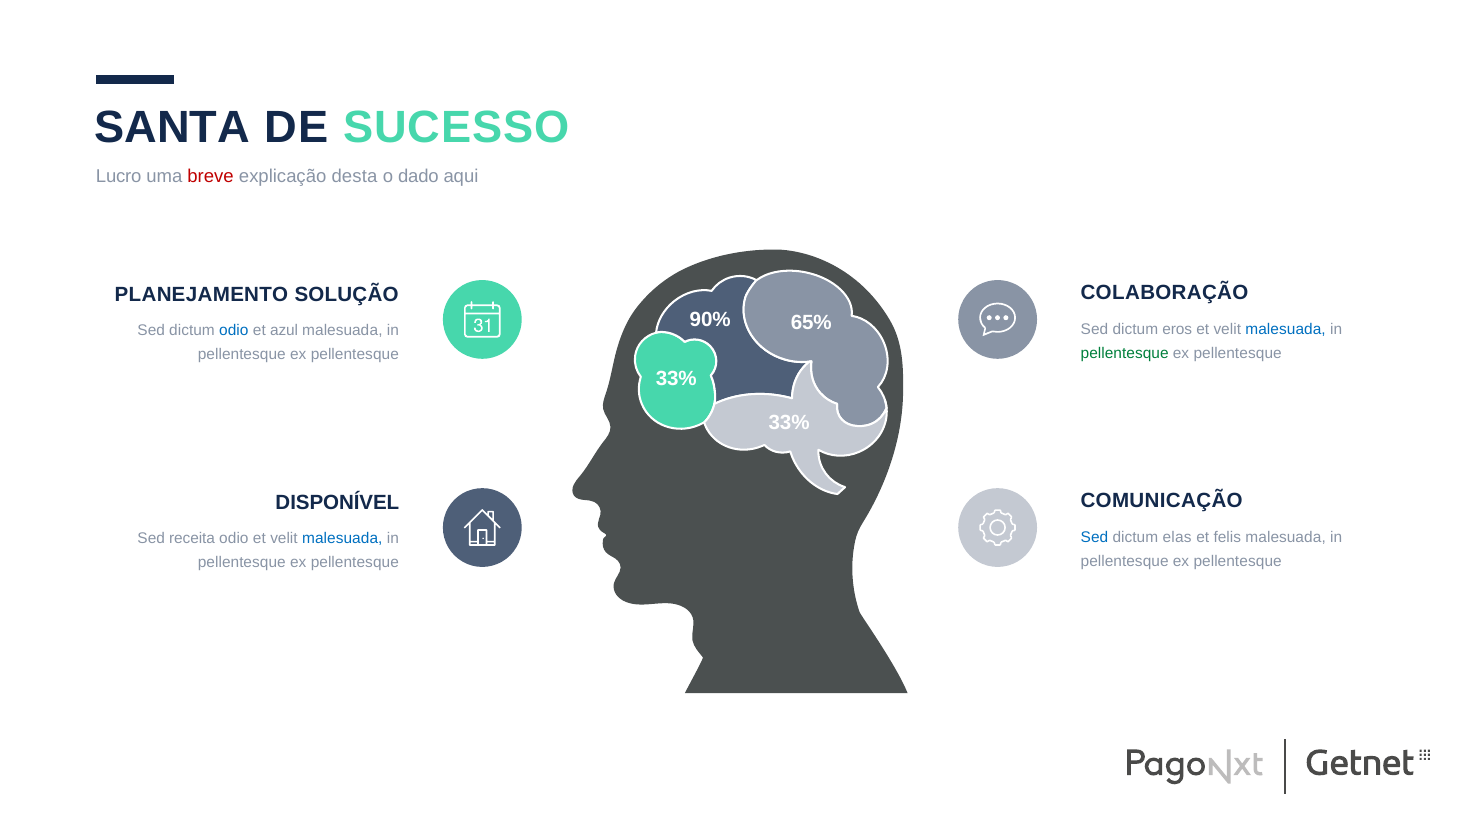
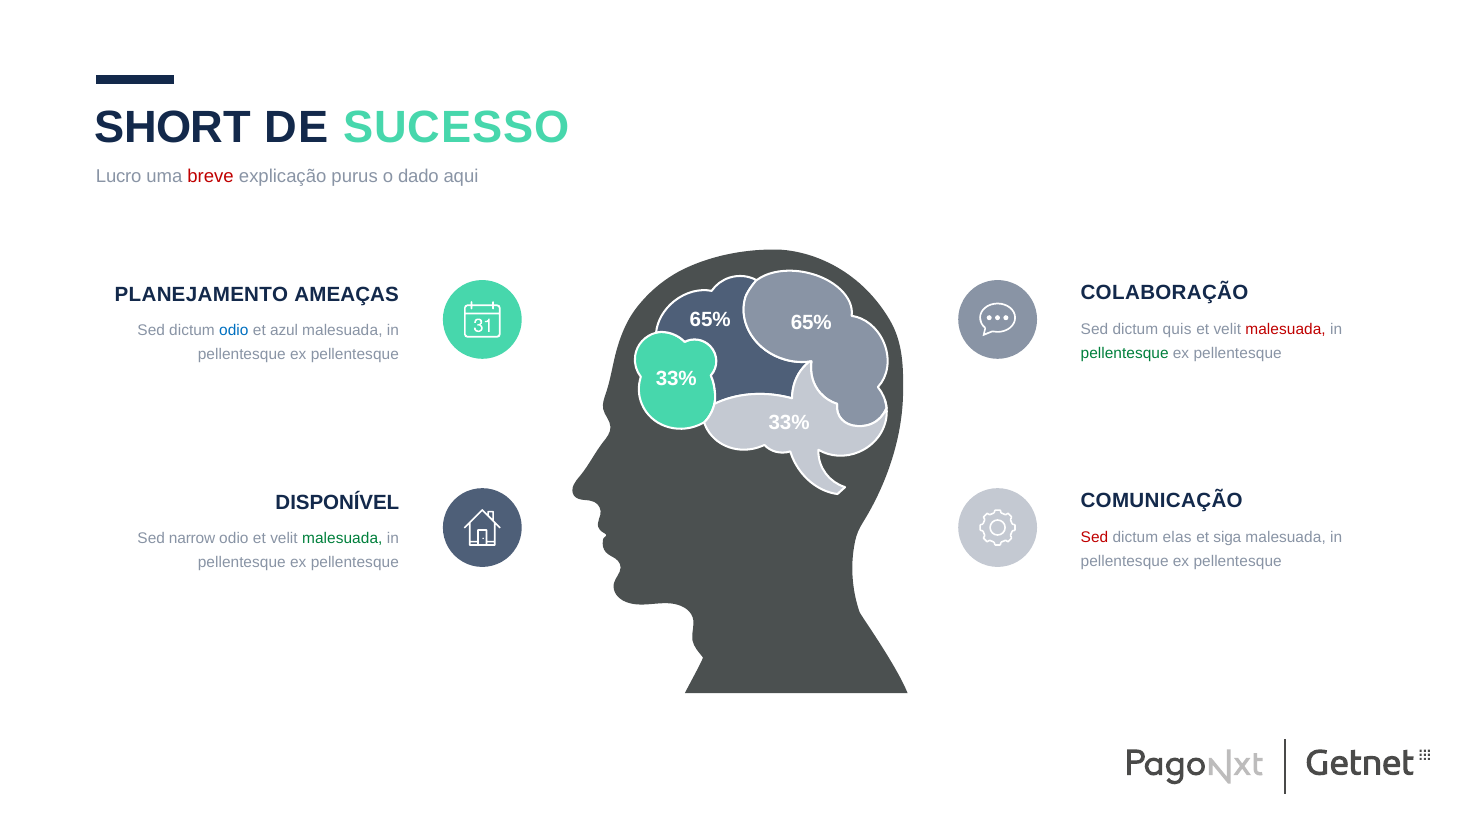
SANTA: SANTA -> SHORT
desta: desta -> purus
SOLUÇÃO: SOLUÇÃO -> AMEAÇAS
90% at (710, 320): 90% -> 65%
eros: eros -> quis
malesuada at (1286, 329) colour: blue -> red
Sed at (1094, 538) colour: blue -> red
felis: felis -> siga
receita: receita -> narrow
malesuada at (342, 539) colour: blue -> green
